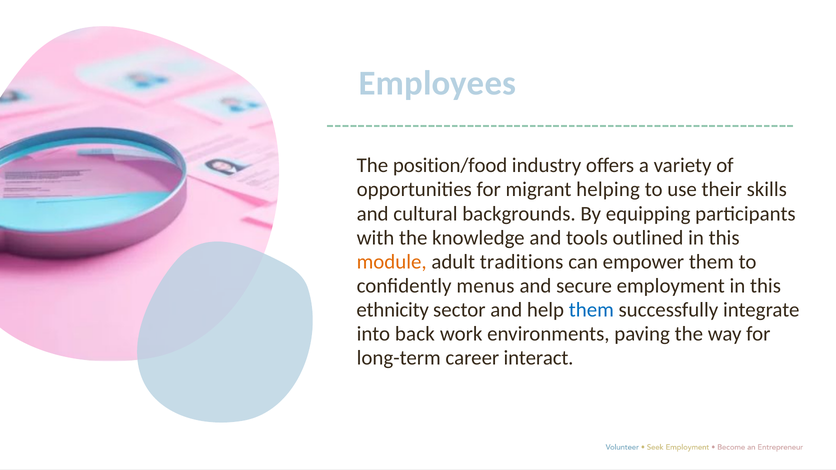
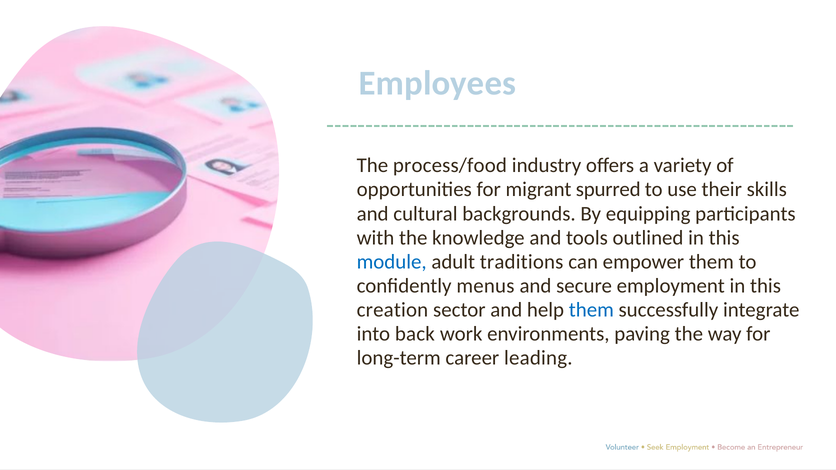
position/food: position/food -> process/food
helping: helping -> spurred
module colour: orange -> blue
ethnicity: ethnicity -> creation
interact: interact -> leading
